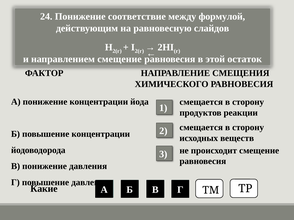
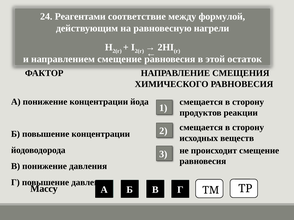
24 Понижение: Понижение -> Реагентами
слайдов: слайдов -> нагрели
Какие: Какие -> Массу
